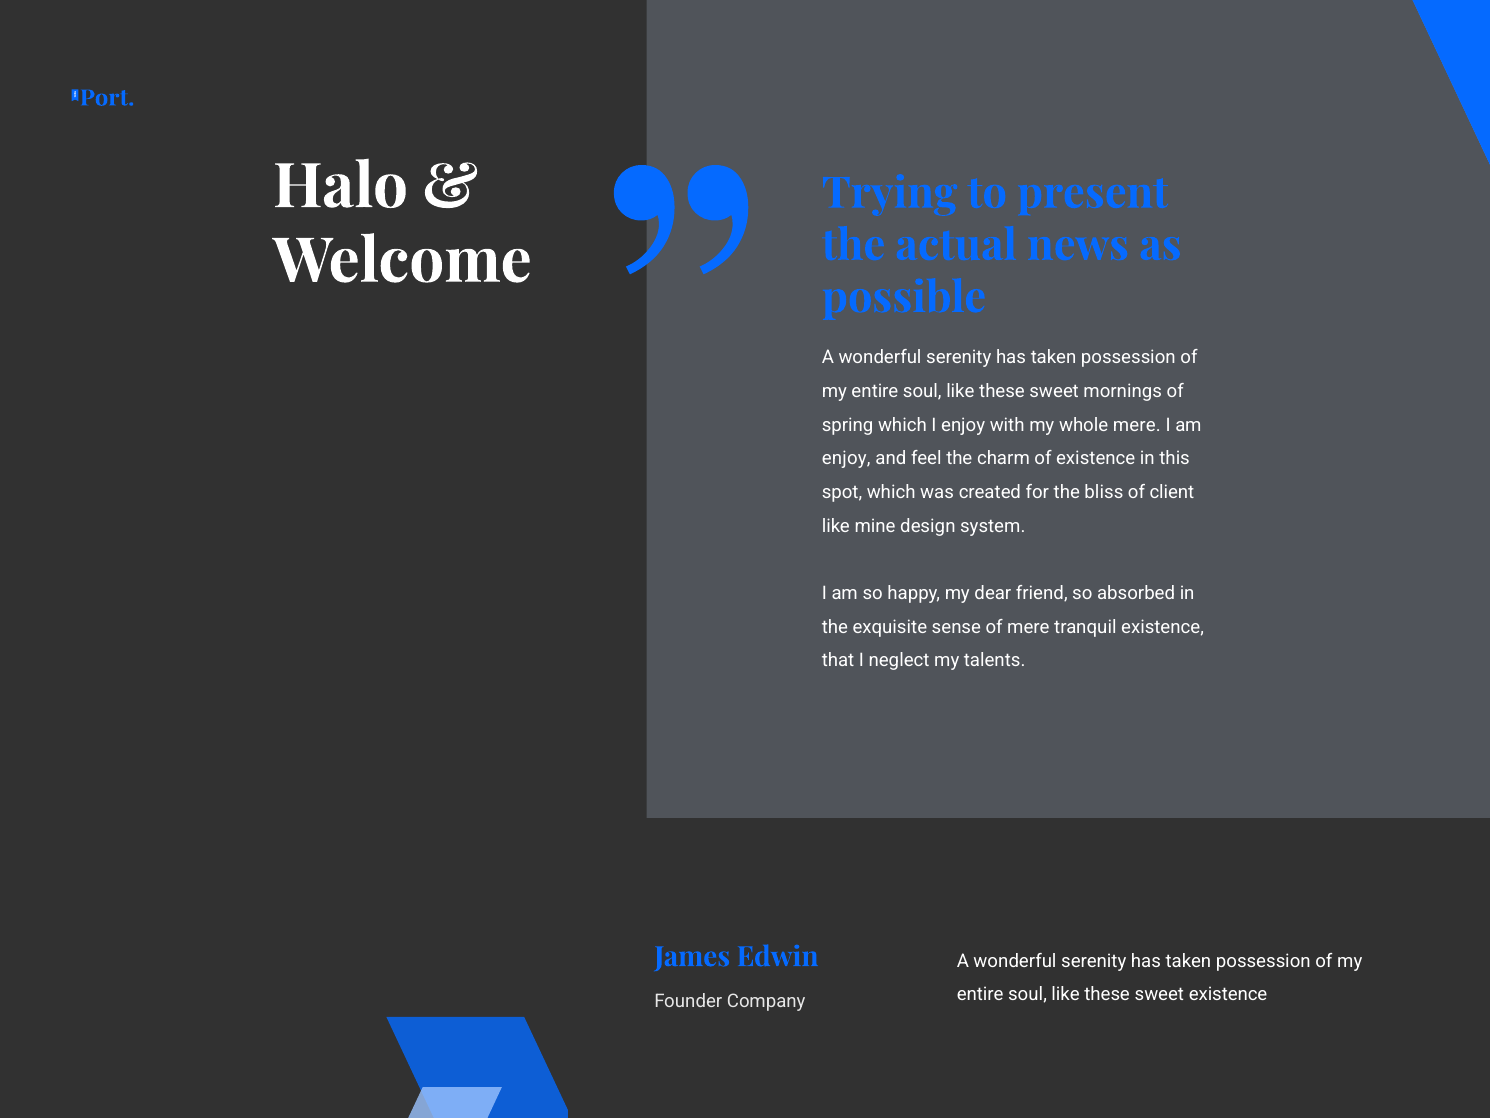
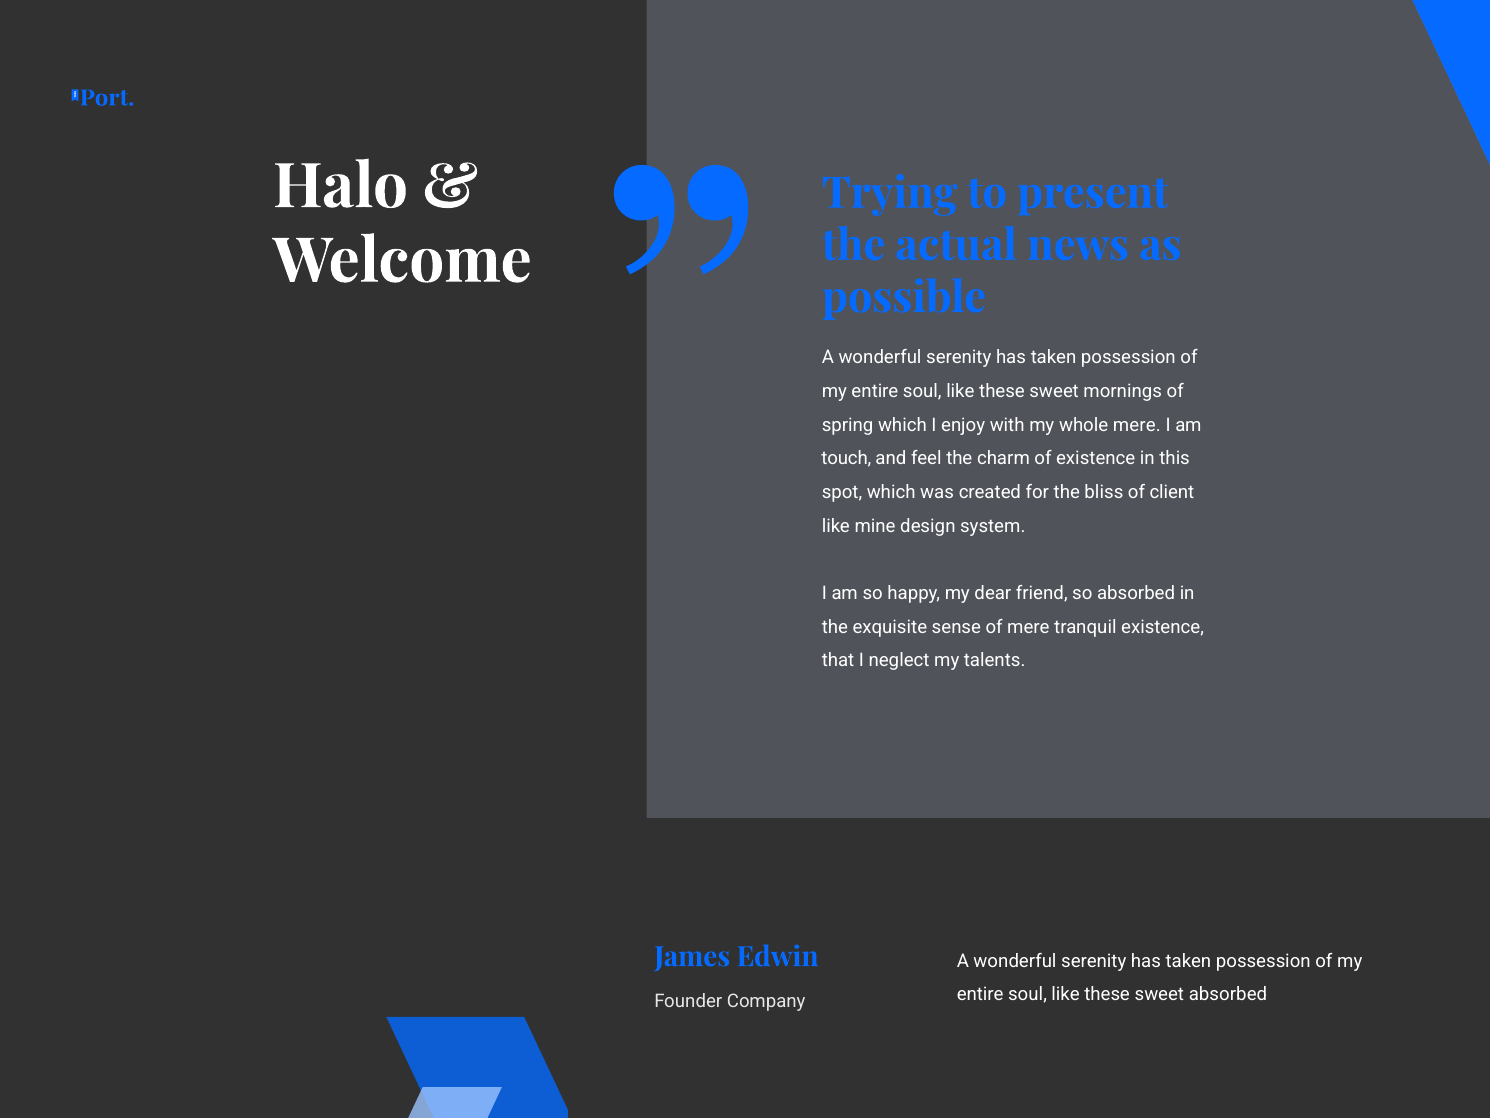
enjoy at (846, 459): enjoy -> touch
sweet existence: existence -> absorbed
